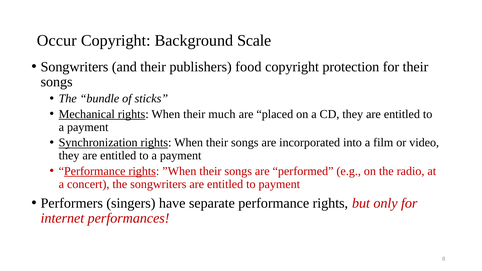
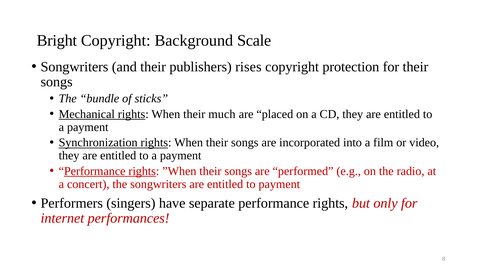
Occur: Occur -> Bright
food: food -> rises
